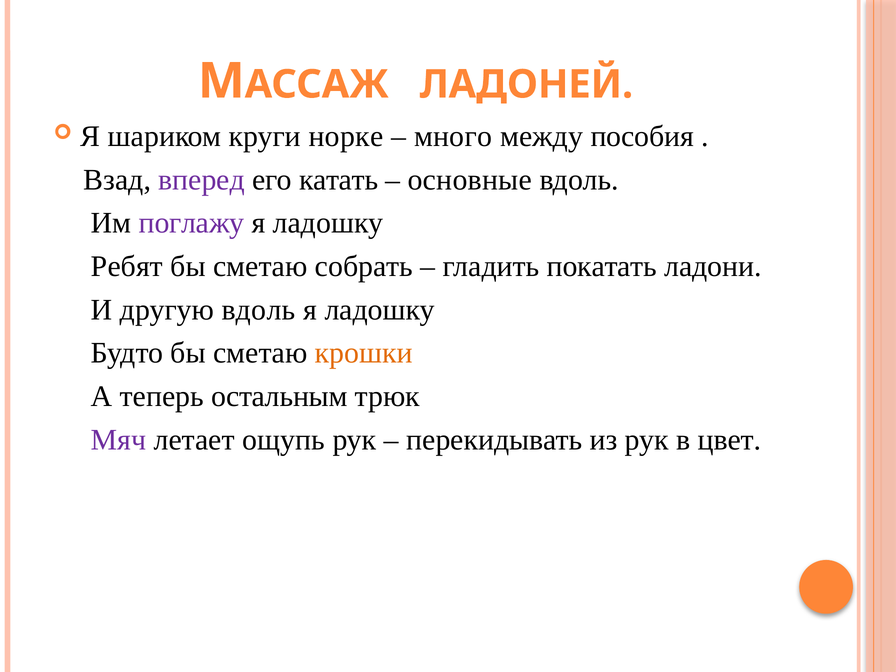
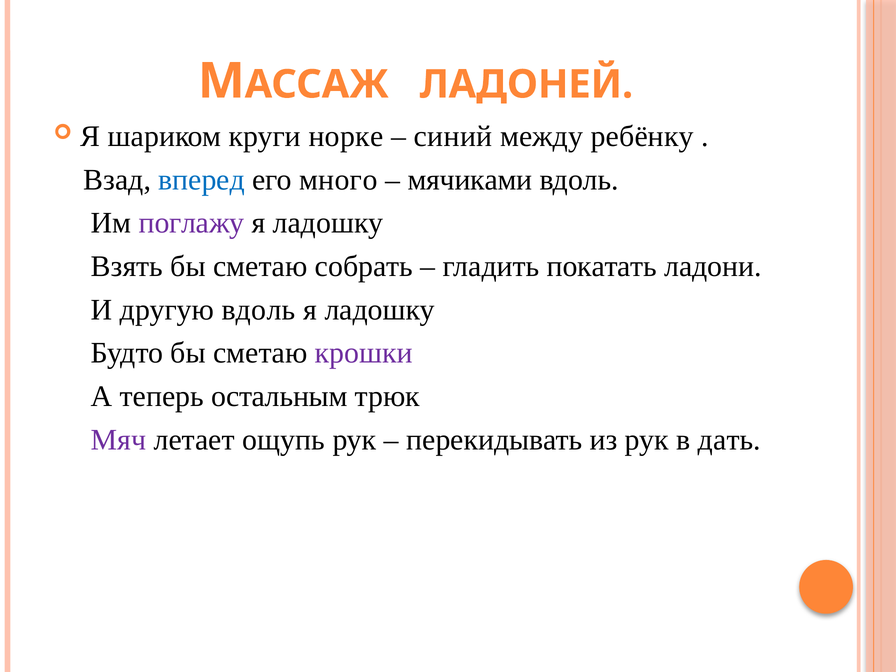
много: много -> синий
пособия: пособия -> ребёнку
вперед colour: purple -> blue
катать: катать -> много
основные: основные -> мячиками
Ребят: Ребят -> Взять
крошки colour: orange -> purple
цвет: цвет -> дать
